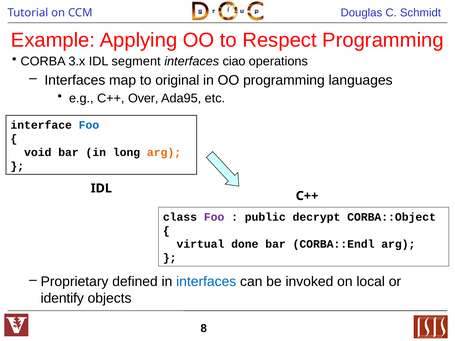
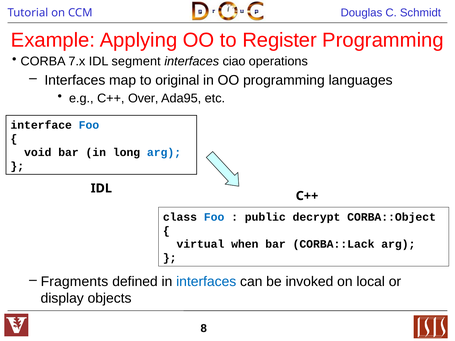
Respect: Respect -> Register
3.x: 3.x -> 7.x
arg at (164, 153) colour: orange -> blue
Foo at (214, 217) colour: purple -> blue
done: done -> when
CORBA::Endl: CORBA::Endl -> CORBA::Lack
Proprietary: Proprietary -> Fragments
identify: identify -> display
